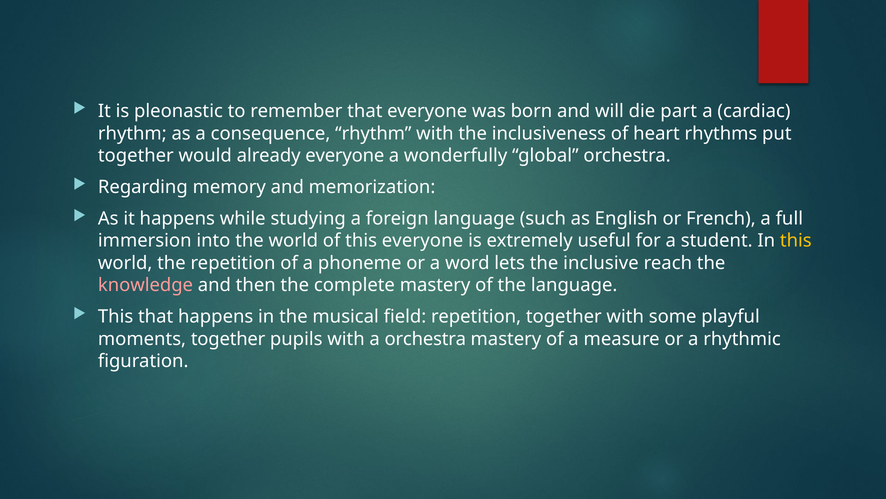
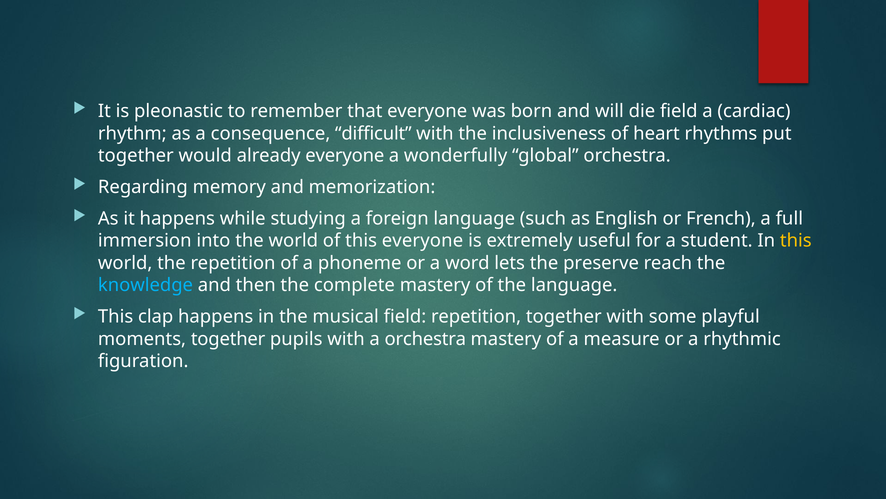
die part: part -> field
consequence rhythm: rhythm -> difficult
inclusive: inclusive -> preserve
knowledge colour: pink -> light blue
This that: that -> clap
